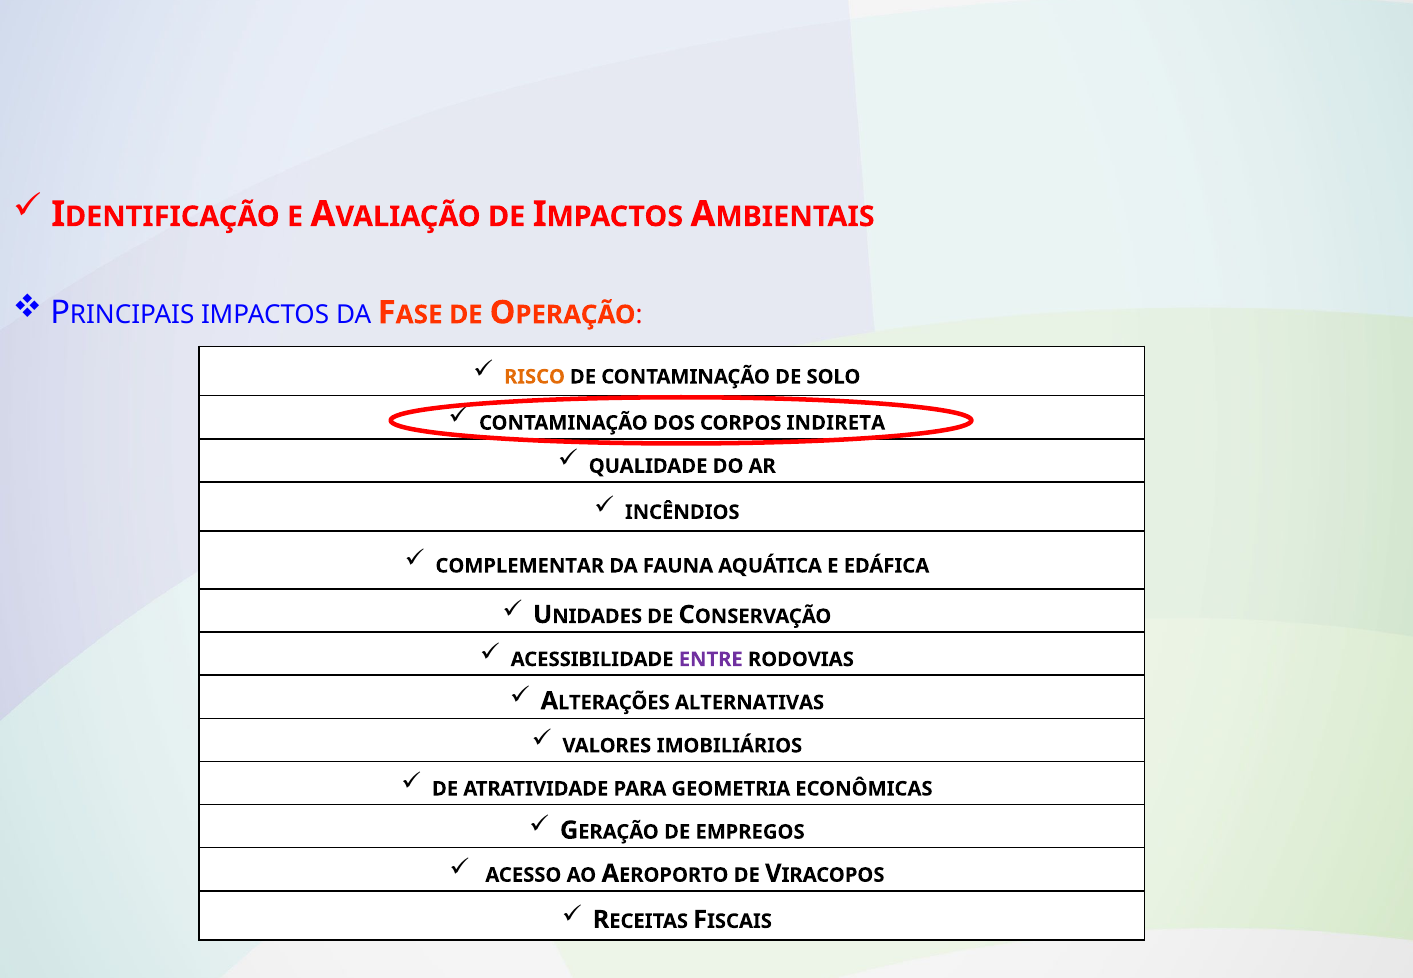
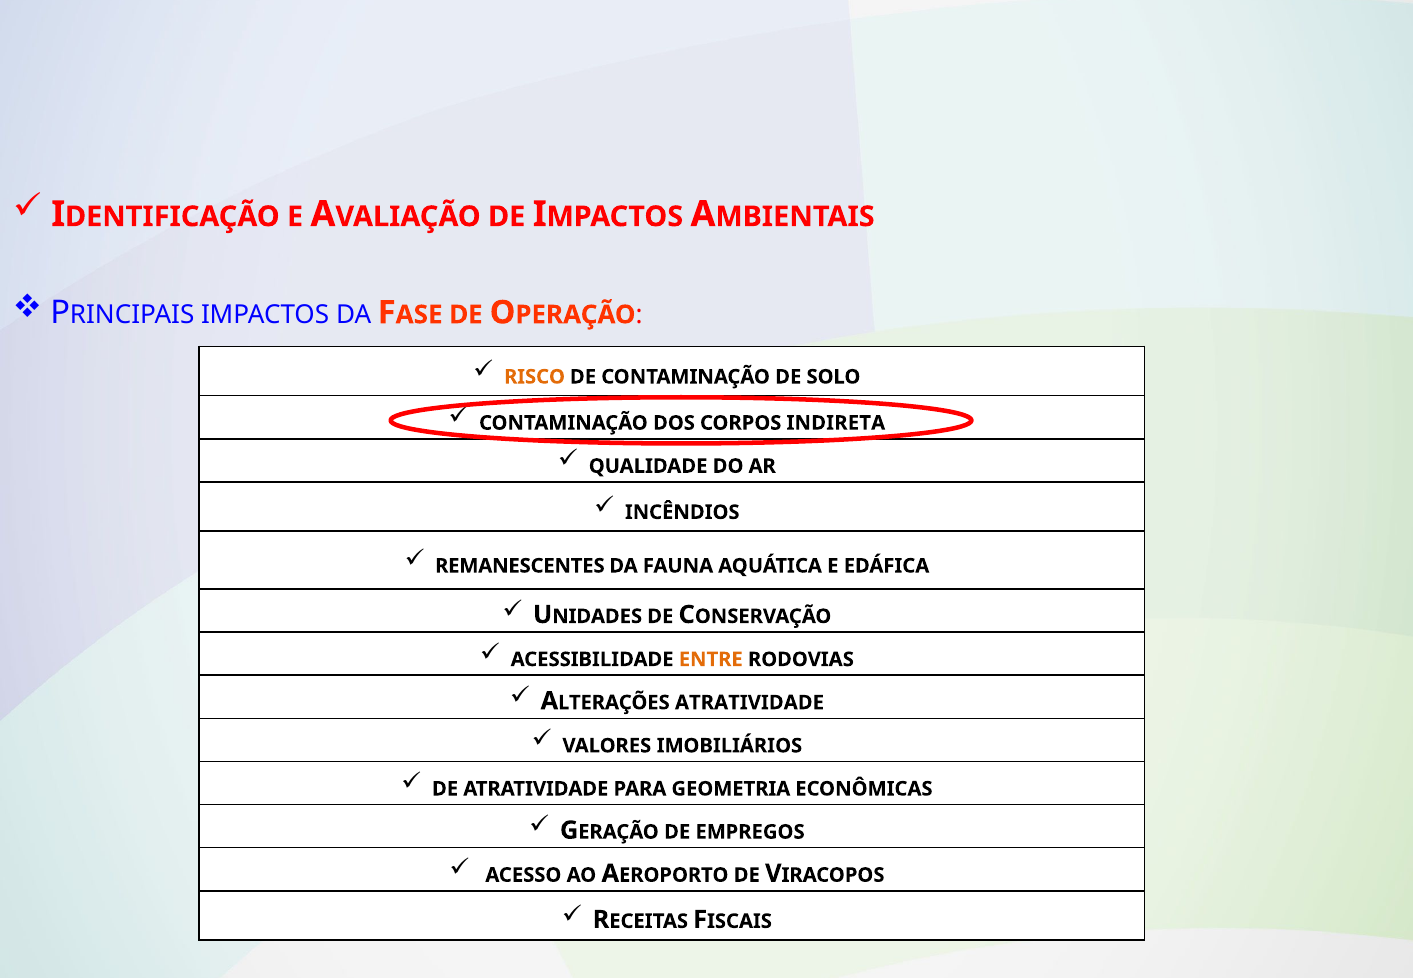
COMPLEMENTAR: COMPLEMENTAR -> REMANESCENTES
ENTRE colour: purple -> orange
ALTERNATIVAS at (750, 703): ALTERNATIVAS -> ATRATIVIDADE
